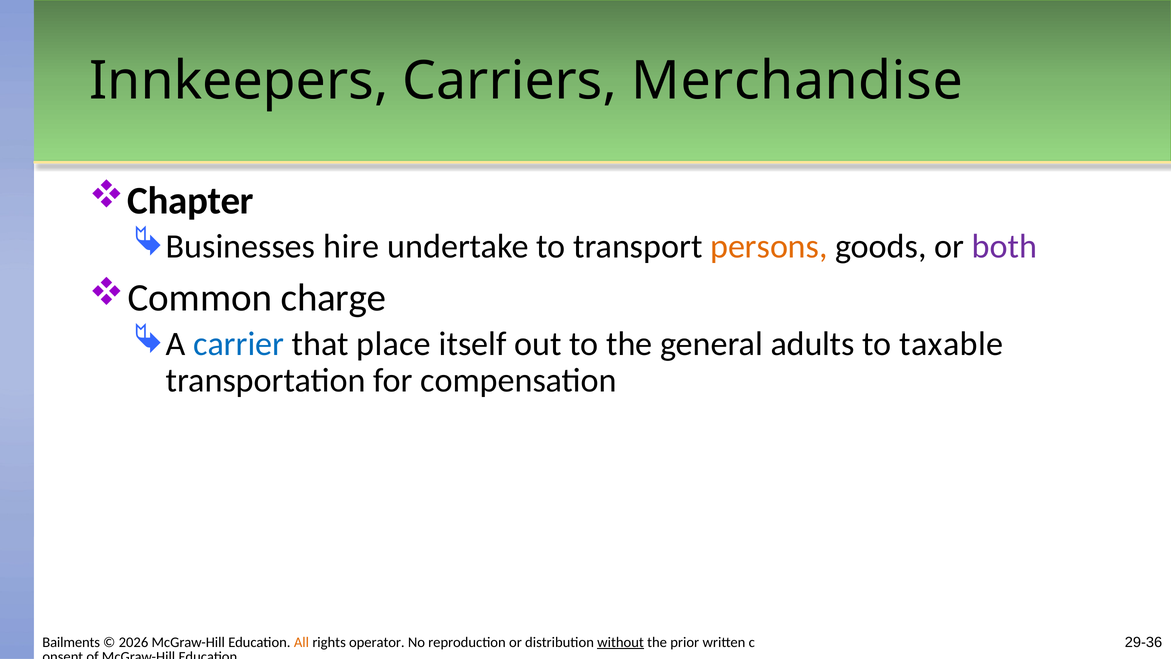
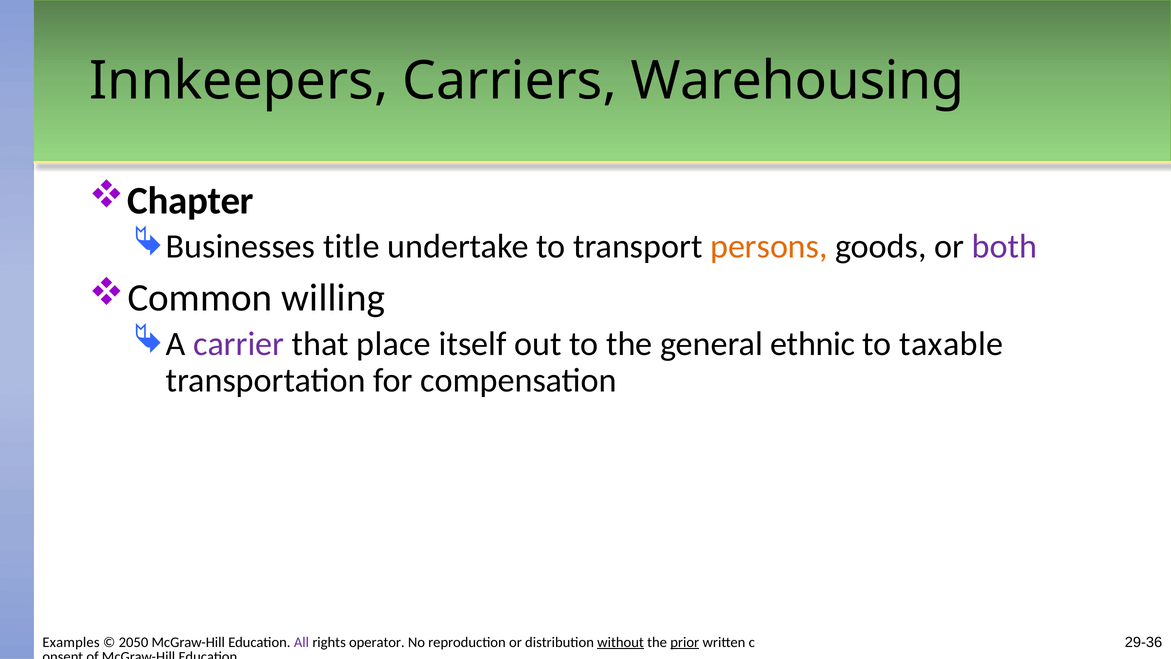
Merchandise: Merchandise -> Warehousing
hire: hire -> title
charge: charge -> willing
carrier colour: blue -> purple
adults: adults -> ethnic
Bailments: Bailments -> Examples
2026: 2026 -> 2050
All colour: orange -> purple
prior underline: none -> present
